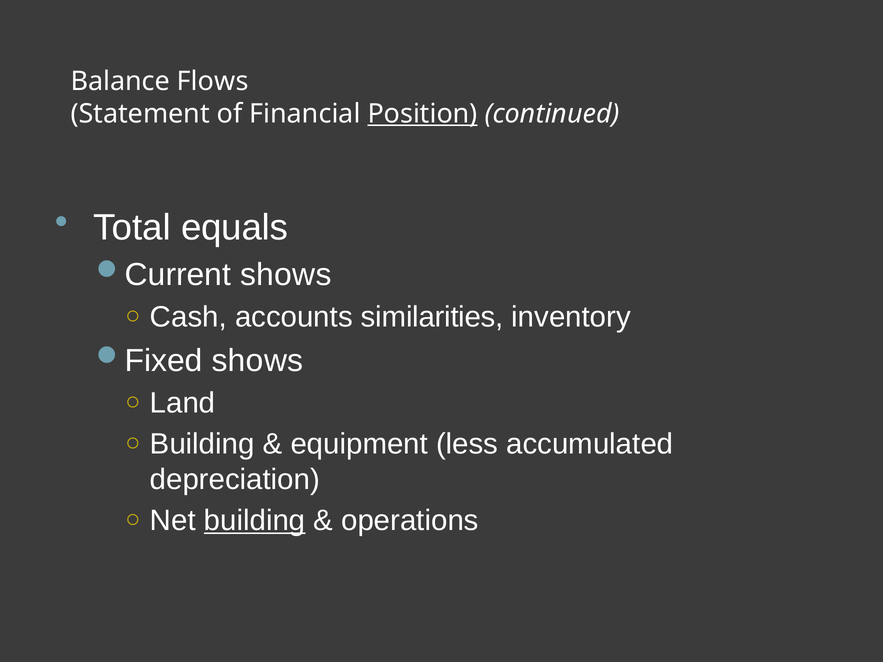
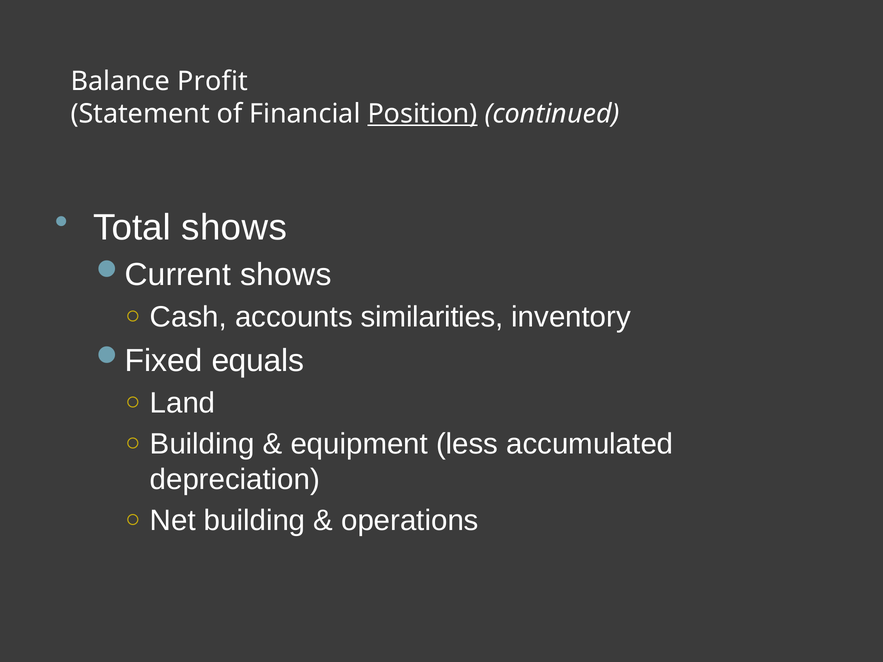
Flows: Flows -> Profit
Total equals: equals -> shows
shows at (257, 361): shows -> equals
building at (255, 521) underline: present -> none
